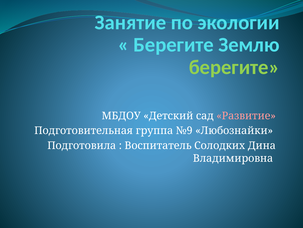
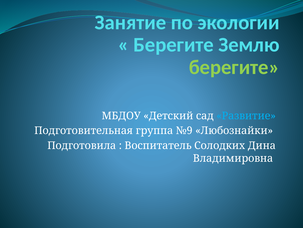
Развитие colour: pink -> light blue
